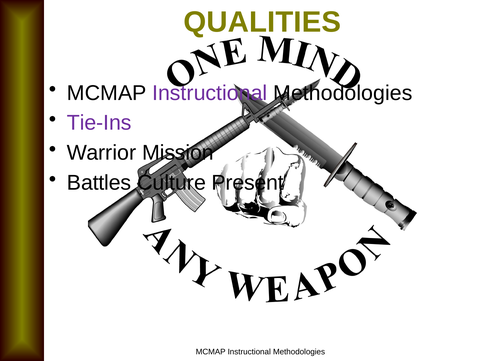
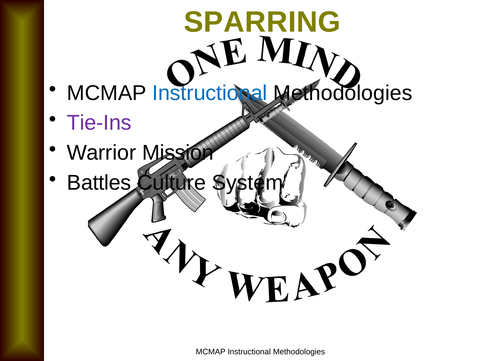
QUALITIES: QUALITIES -> SPARRING
Instructional at (210, 93) colour: purple -> blue
Present: Present -> System
